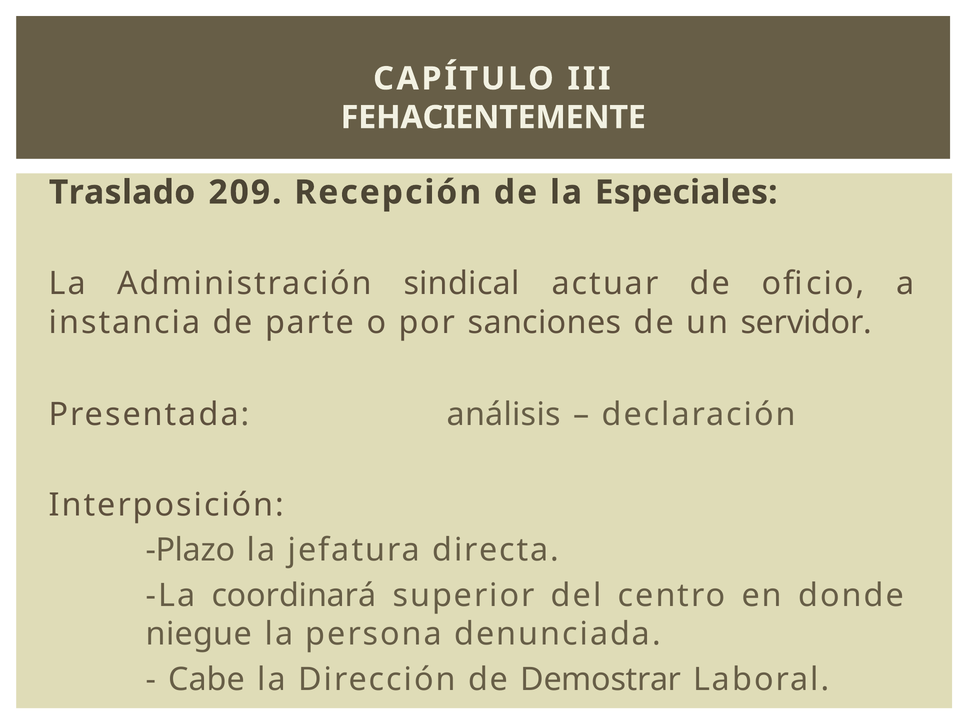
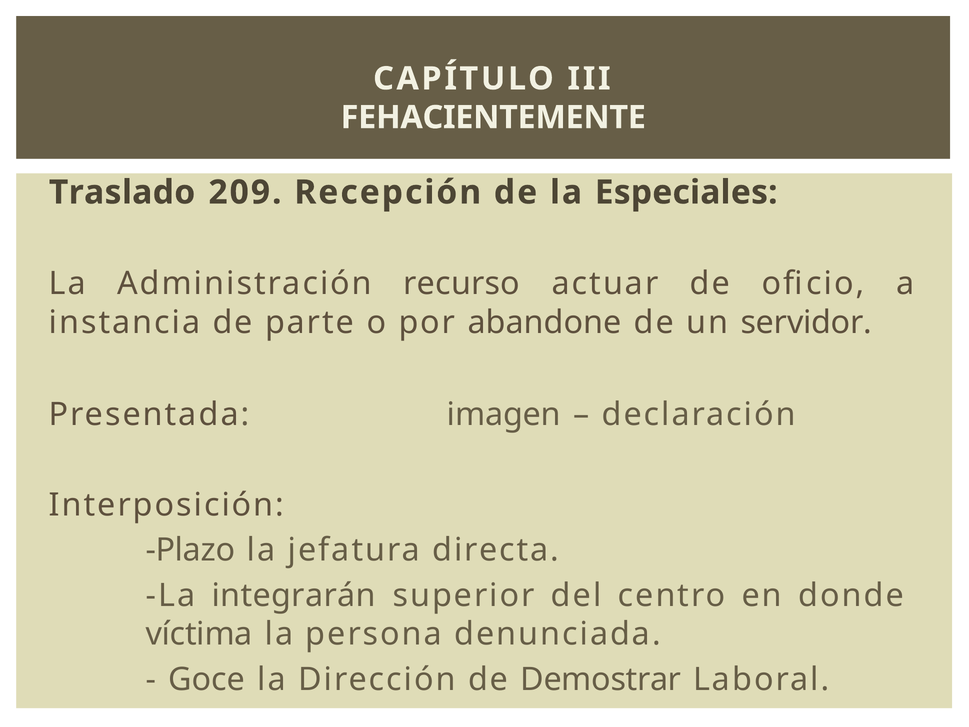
sindical: sindical -> recurso
sanciones: sanciones -> abandone
análisis: análisis -> imagen
coordinará: coordinará -> integrarán
niegue: niegue -> víctima
Cabe: Cabe -> Goce
